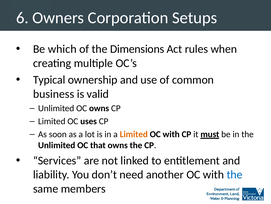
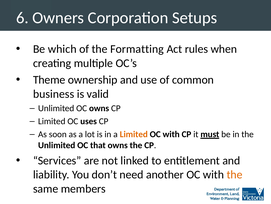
Dimensions: Dimensions -> Formatting
Typical: Typical -> Theme
the at (235, 174) colour: blue -> orange
